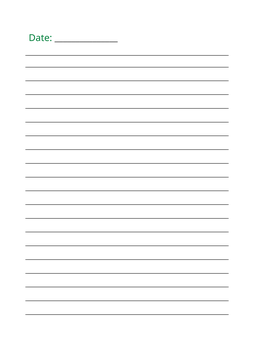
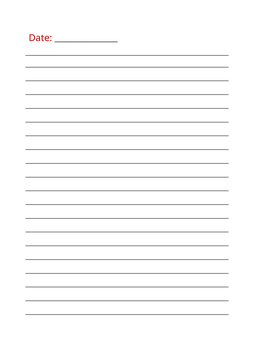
Date colour: green -> red
